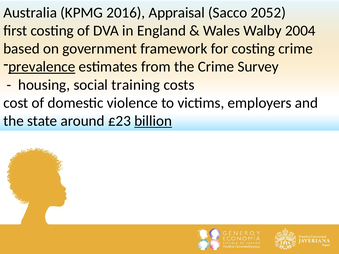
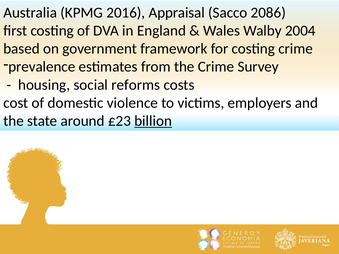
2052: 2052 -> 2086
prevalence underline: present -> none
training: training -> reforms
